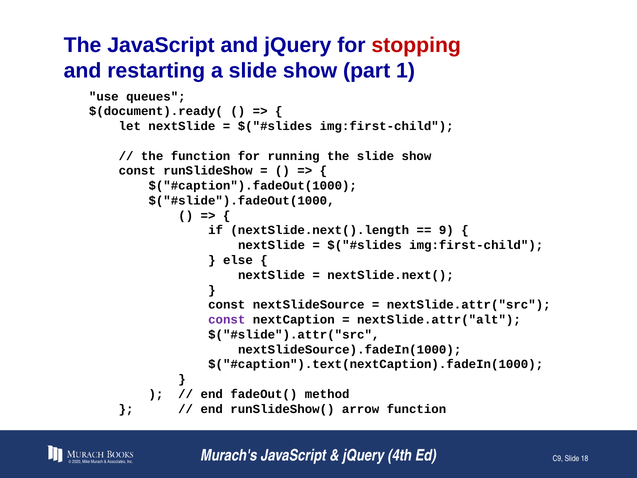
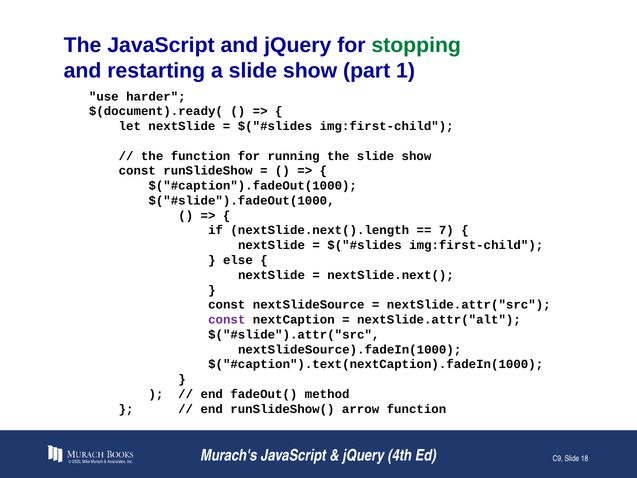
stopping colour: red -> green
queues: queues -> harder
9: 9 -> 7
